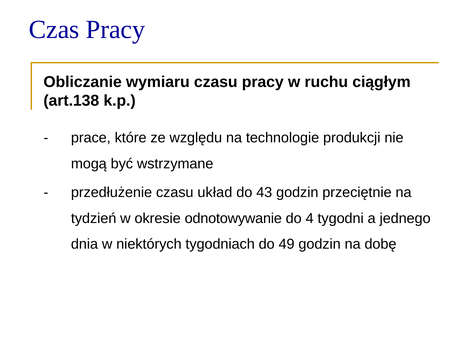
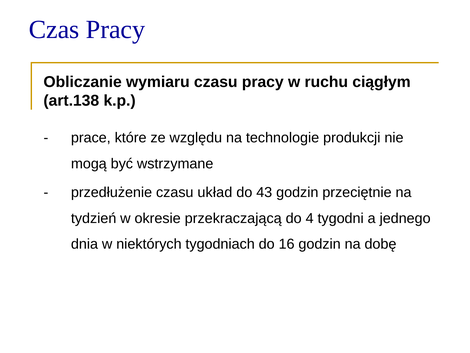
odnotowywanie: odnotowywanie -> przekraczającą
49: 49 -> 16
